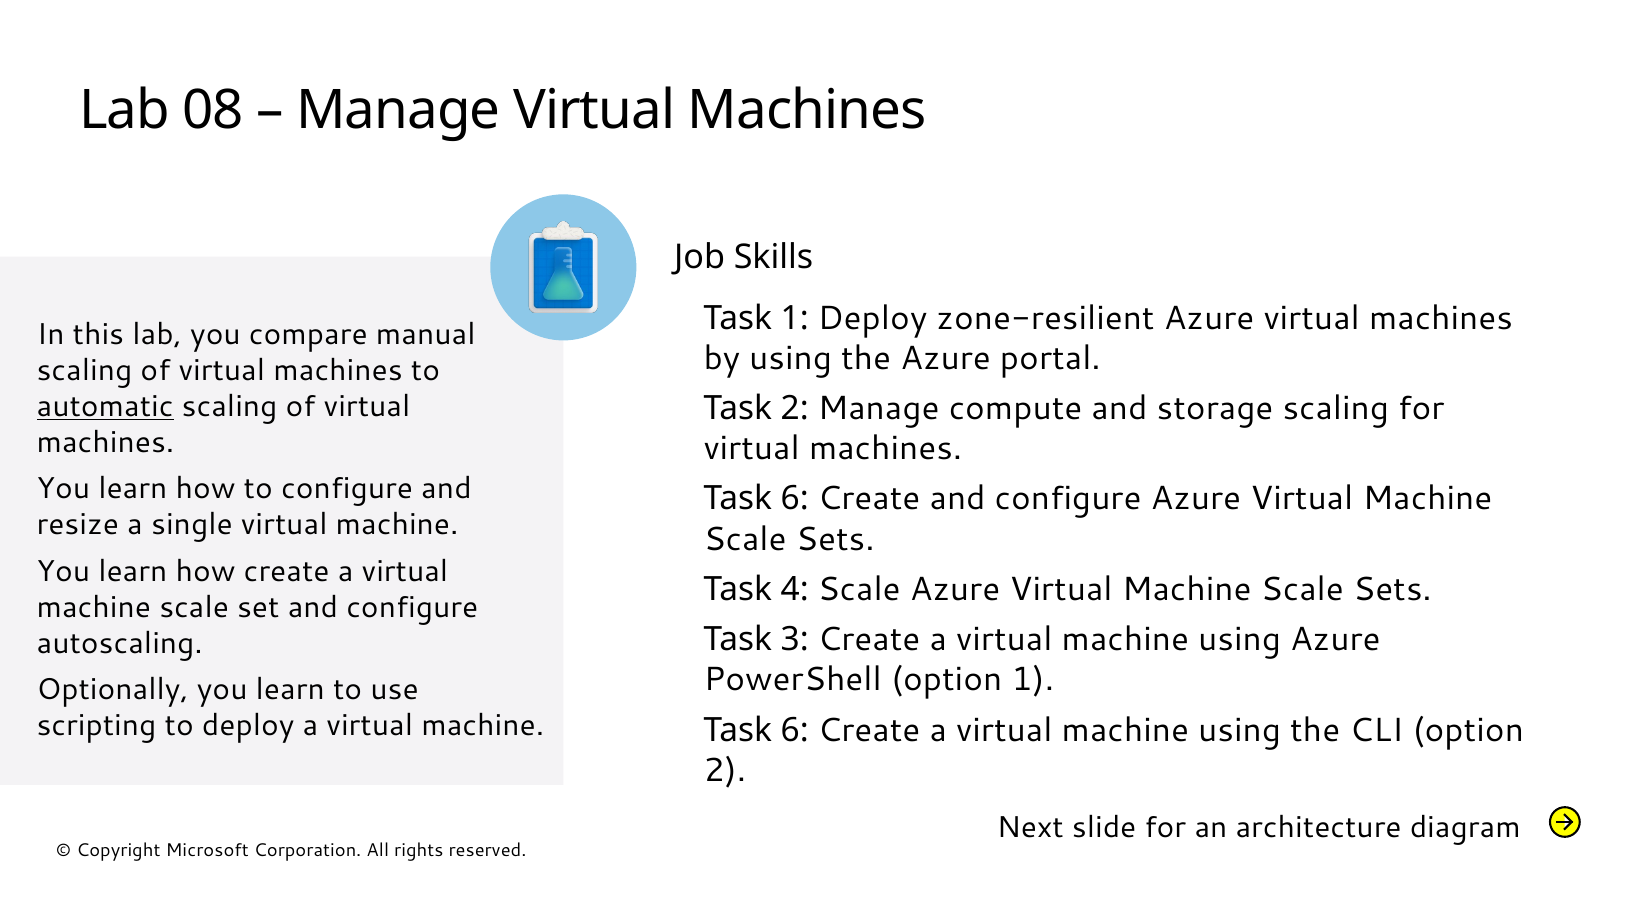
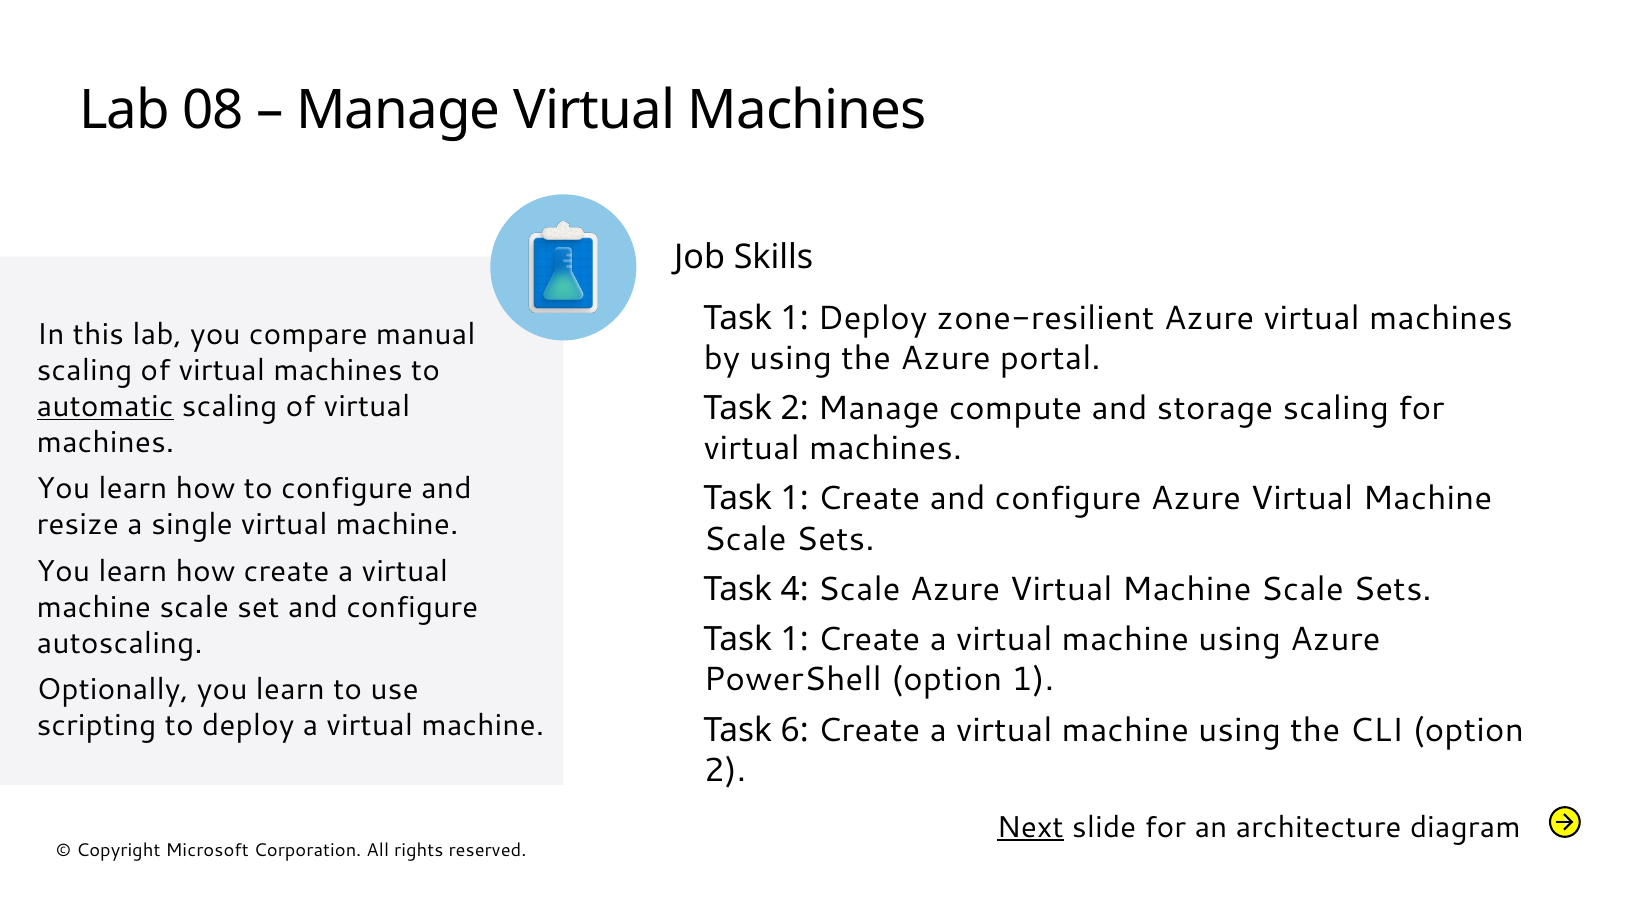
6 at (795, 499): 6 -> 1
3 at (795, 640): 3 -> 1
Next underline: none -> present
